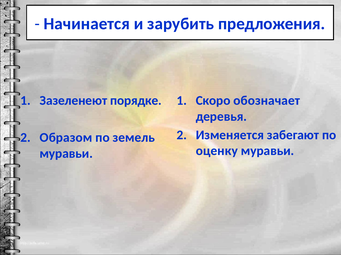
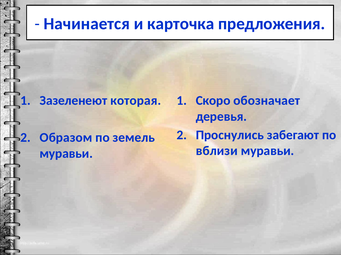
зарубить: зарубить -> карточка
порядке: порядке -> которая
Изменяется: Изменяется -> Проснулись
оценку: оценку -> вблизи
